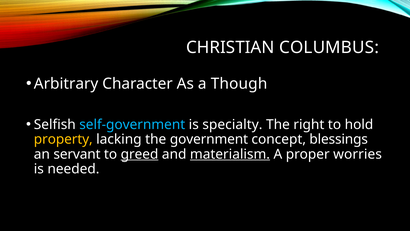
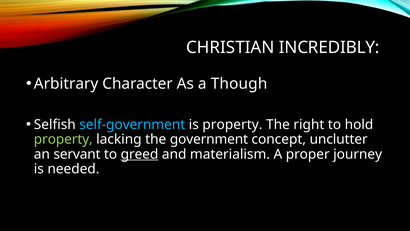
COLUMBUS: COLUMBUS -> INCREDIBLY
is specialty: specialty -> property
property at (63, 139) colour: yellow -> light green
blessings: blessings -> unclutter
materialism underline: present -> none
worries: worries -> journey
